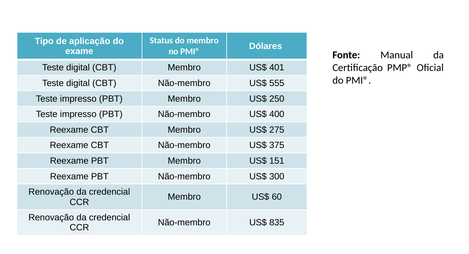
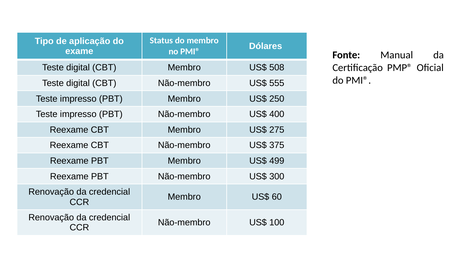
401: 401 -> 508
151: 151 -> 499
835: 835 -> 100
